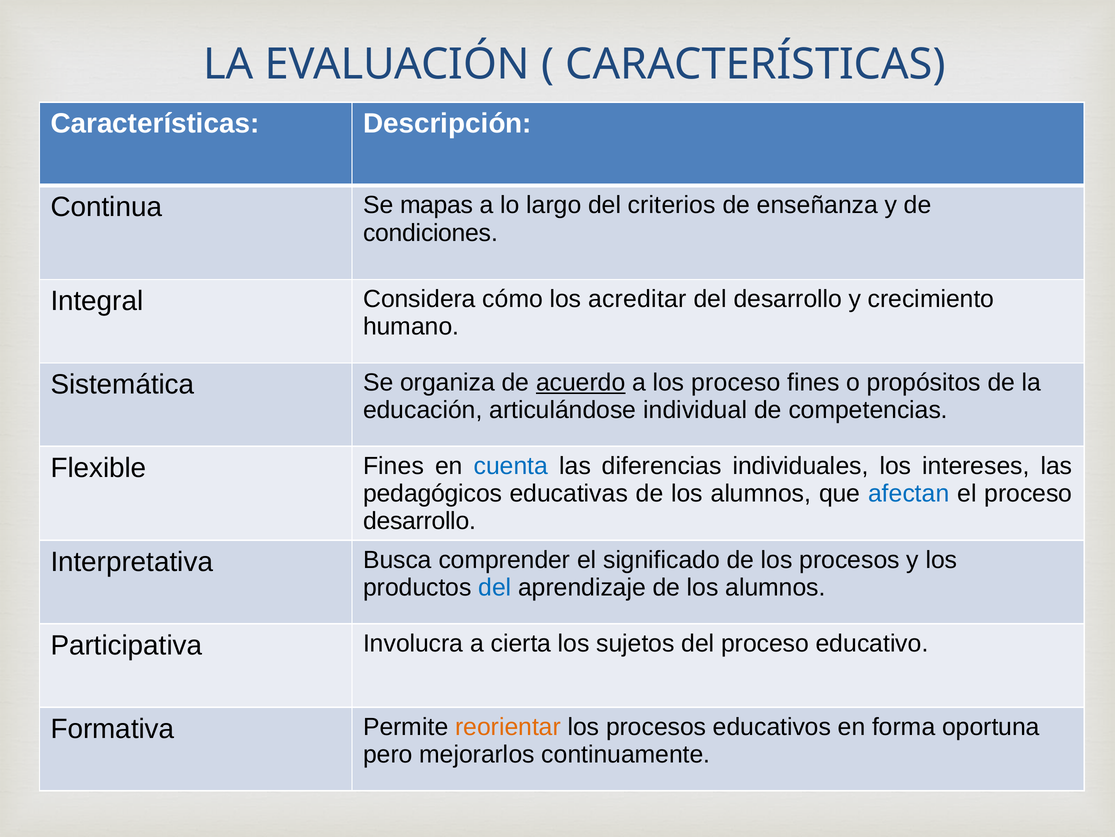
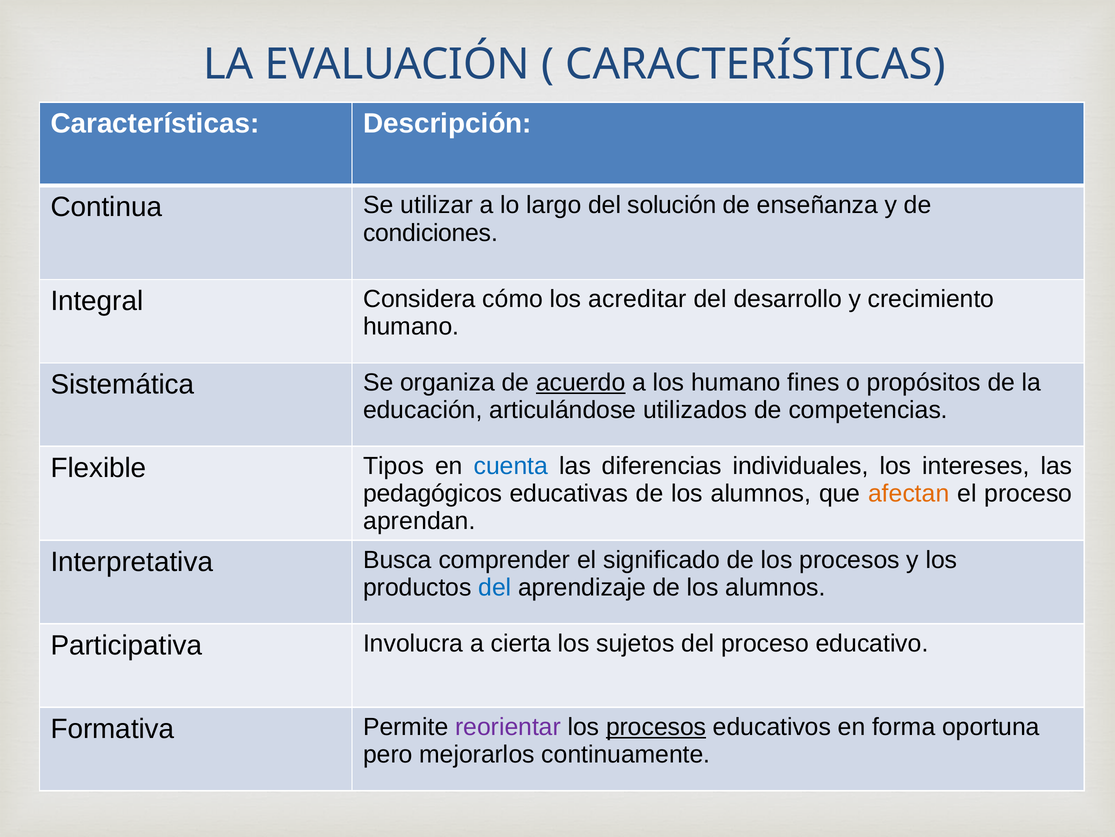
mapas: mapas -> utilizar
criterios: criterios -> solución
los proceso: proceso -> humano
individual: individual -> utilizados
Flexible Fines: Fines -> Tipos
afectan colour: blue -> orange
desarrollo at (420, 521): desarrollo -> aprendan
reorientar colour: orange -> purple
procesos at (656, 726) underline: none -> present
